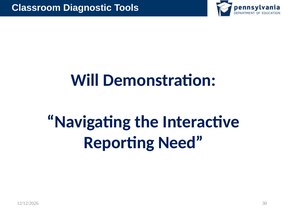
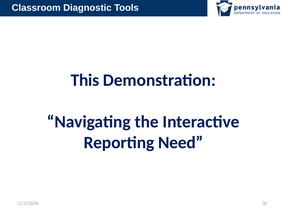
Will: Will -> This
